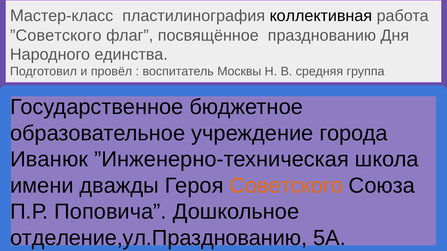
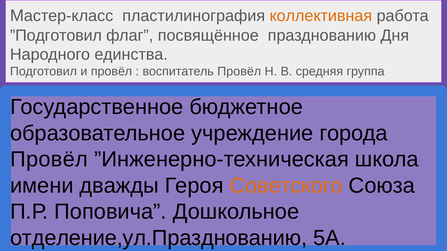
коллективная colour: black -> orange
”Советского: ”Советского -> ”Подготовил
воспитатель Москвы: Москвы -> Провёл
Иванюк at (49, 160): Иванюк -> Провёл
